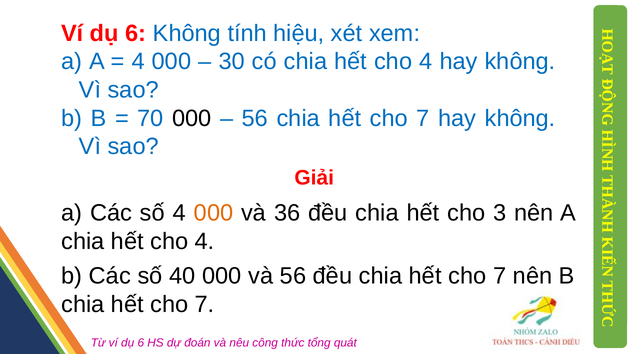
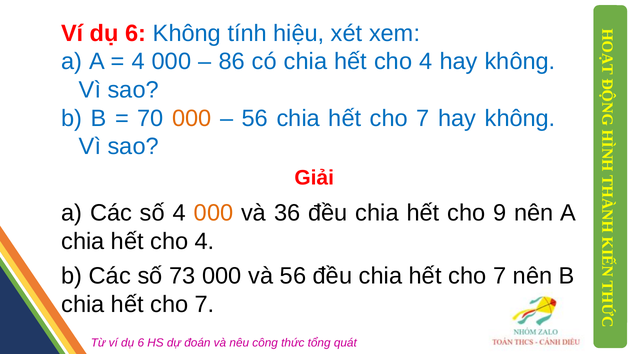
30: 30 -> 86
000 at (192, 118) colour: black -> orange
3: 3 -> 9
40: 40 -> 73
